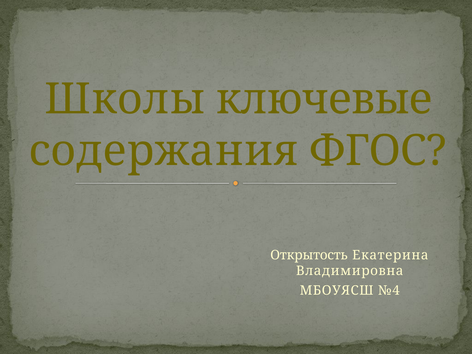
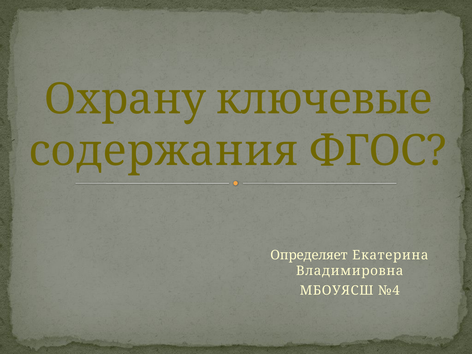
Школы: Школы -> Охрану
Открытость: Открытость -> Определяет
